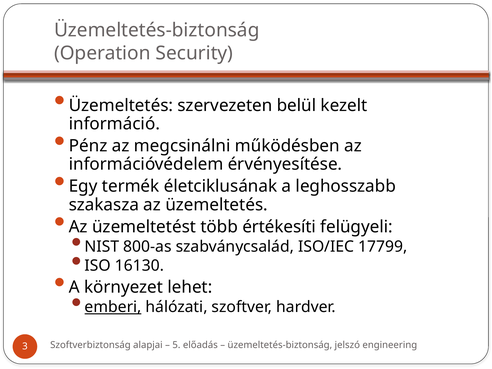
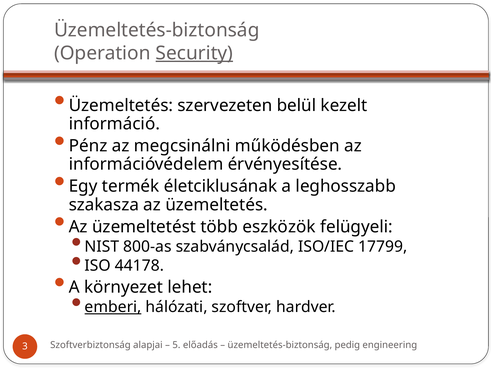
Security underline: none -> present
értékesíti: értékesíti -> eszközök
16130: 16130 -> 44178
jelszó: jelszó -> pedig
